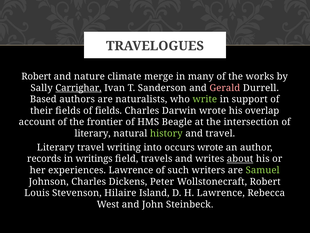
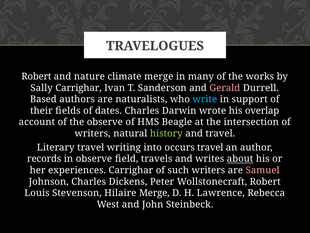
Carrighar at (78, 88) underline: present -> none
write colour: light green -> light blue
of fields: fields -> dates
the frontier: frontier -> observe
literary at (93, 133): literary -> writers
occurs wrote: wrote -> travel
in writings: writings -> observe
experiences Lawrence: Lawrence -> Carrighar
Samuel colour: light green -> pink
Hilaire Island: Island -> Merge
